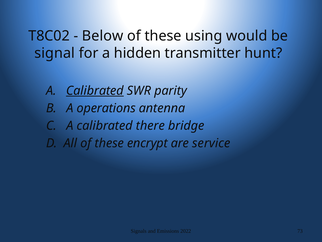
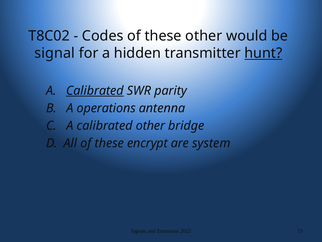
Below: Below -> Codes
these using: using -> other
hunt underline: none -> present
calibrated there: there -> other
service: service -> system
